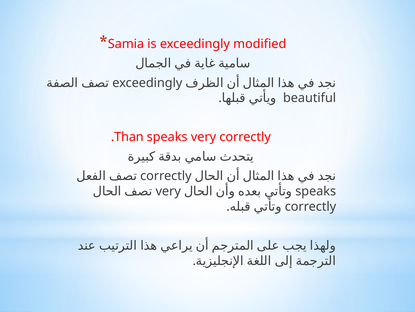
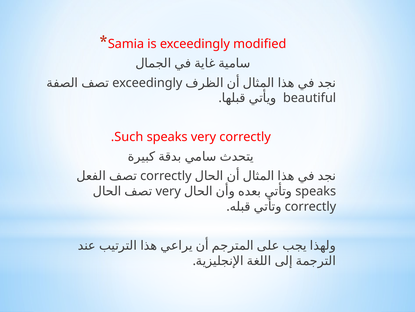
Than: Than -> Such
